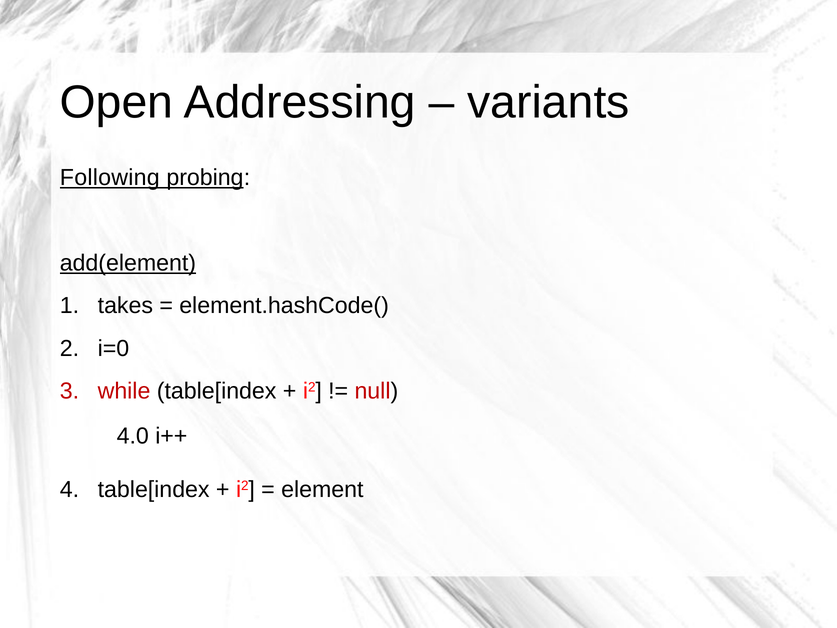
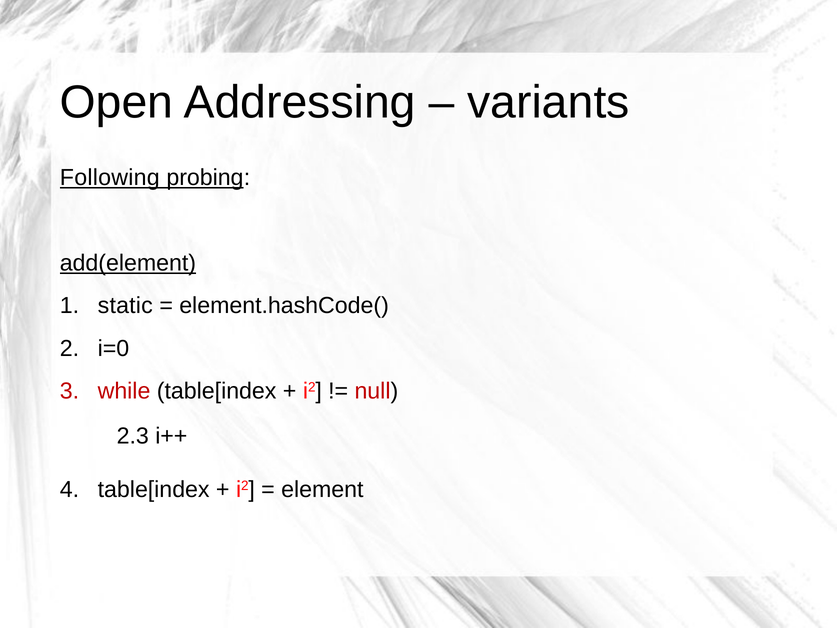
takes: takes -> static
4.0: 4.0 -> 2.3
